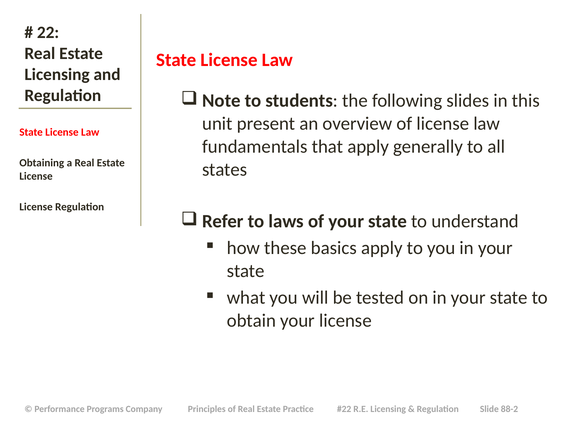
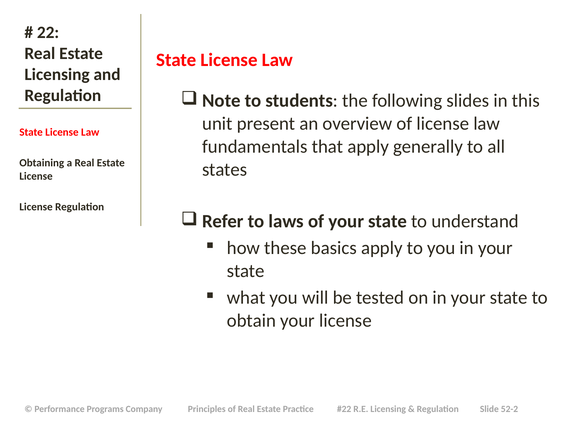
88-2: 88-2 -> 52-2
